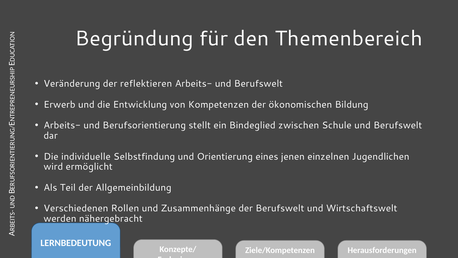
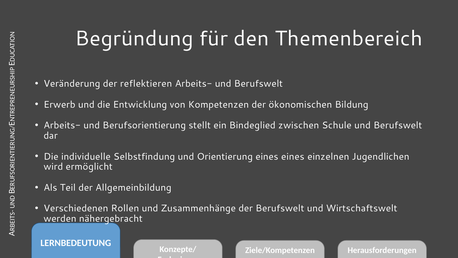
eines jenen: jenen -> eines
